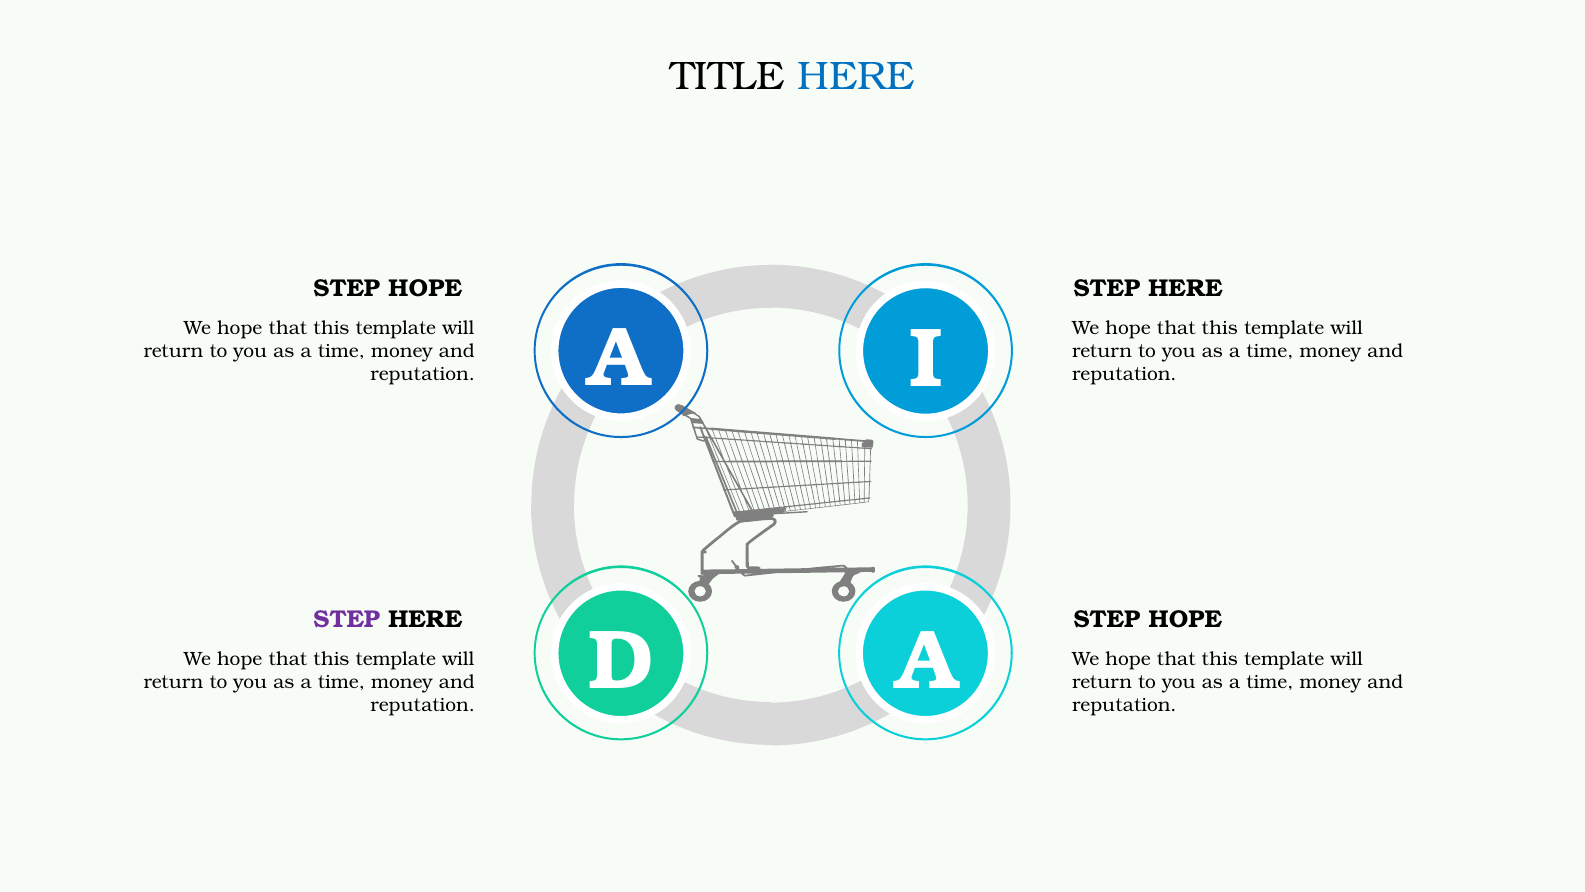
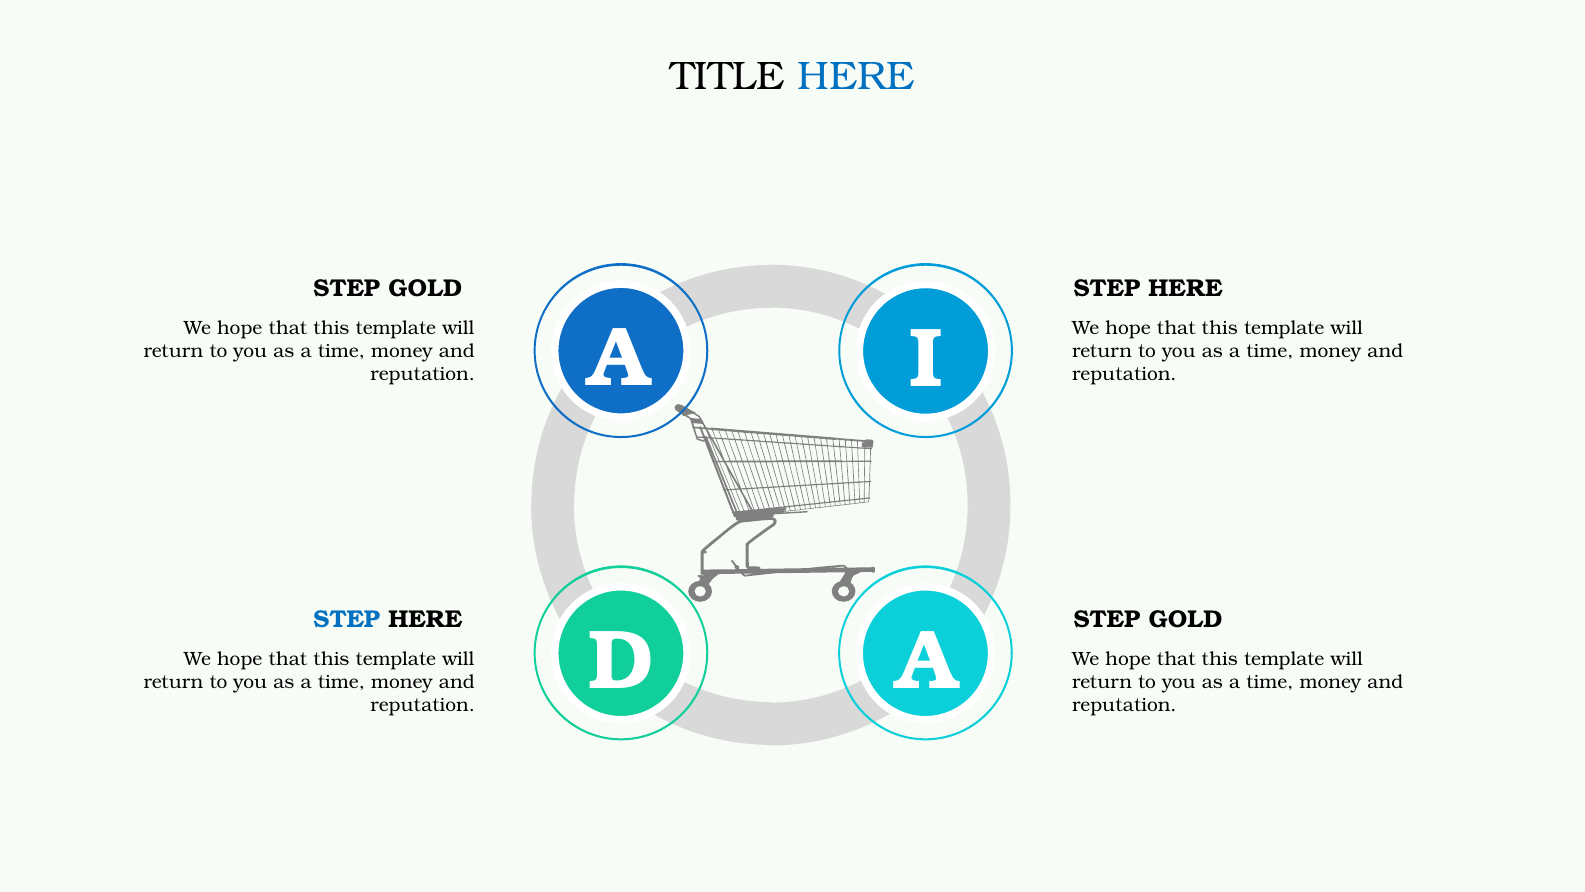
HOPE at (425, 289): HOPE -> GOLD
STEP at (347, 619) colour: purple -> blue
HOPE at (1185, 619): HOPE -> GOLD
